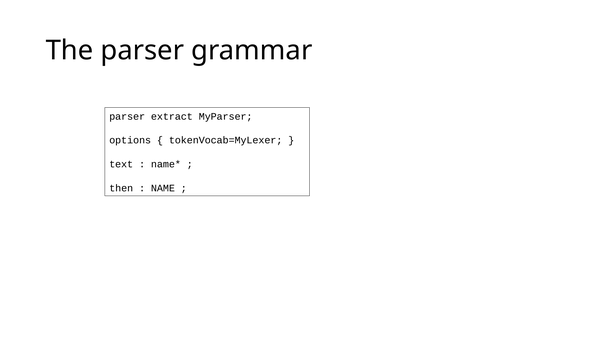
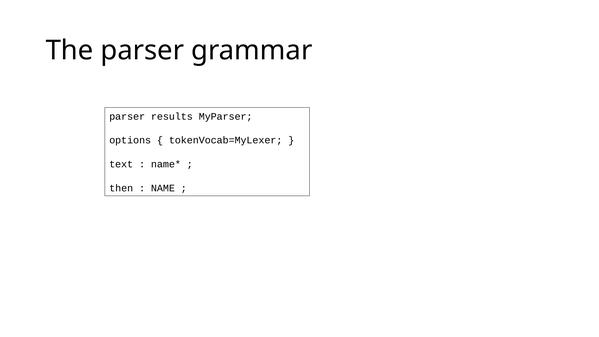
extract: extract -> results
